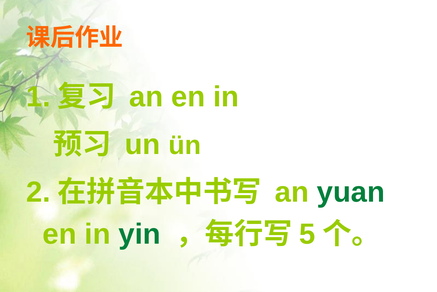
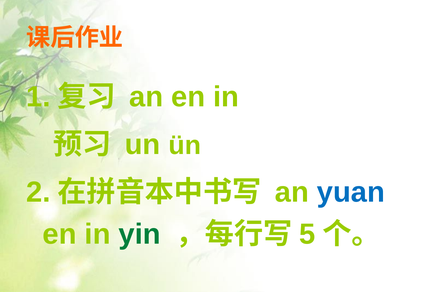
yuan colour: green -> blue
